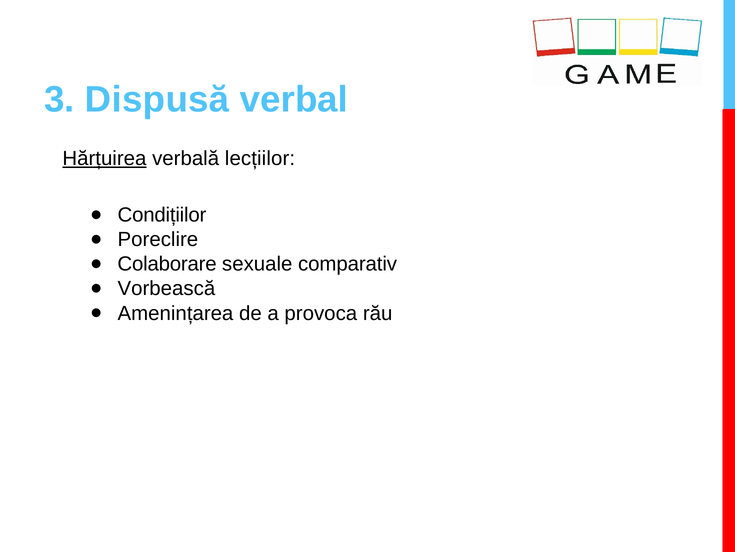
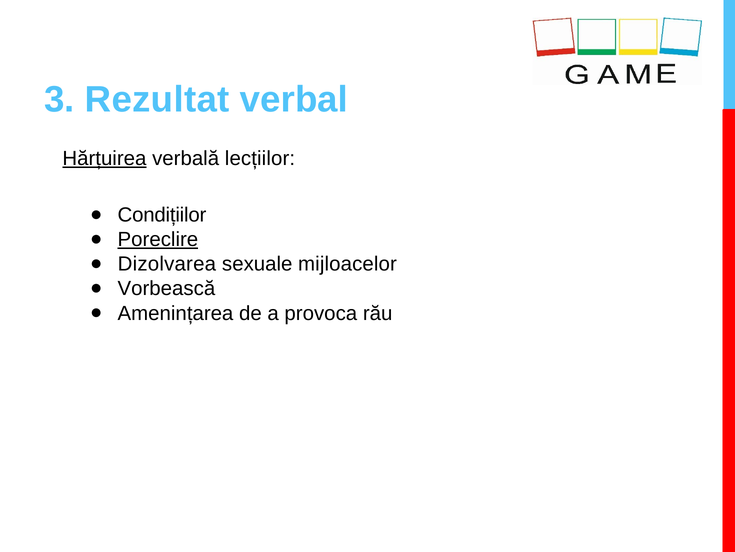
Dispusă: Dispusă -> Rezultat
Poreclire underline: none -> present
Colaborare: Colaborare -> Dizolvarea
comparativ: comparativ -> mijloacelor
